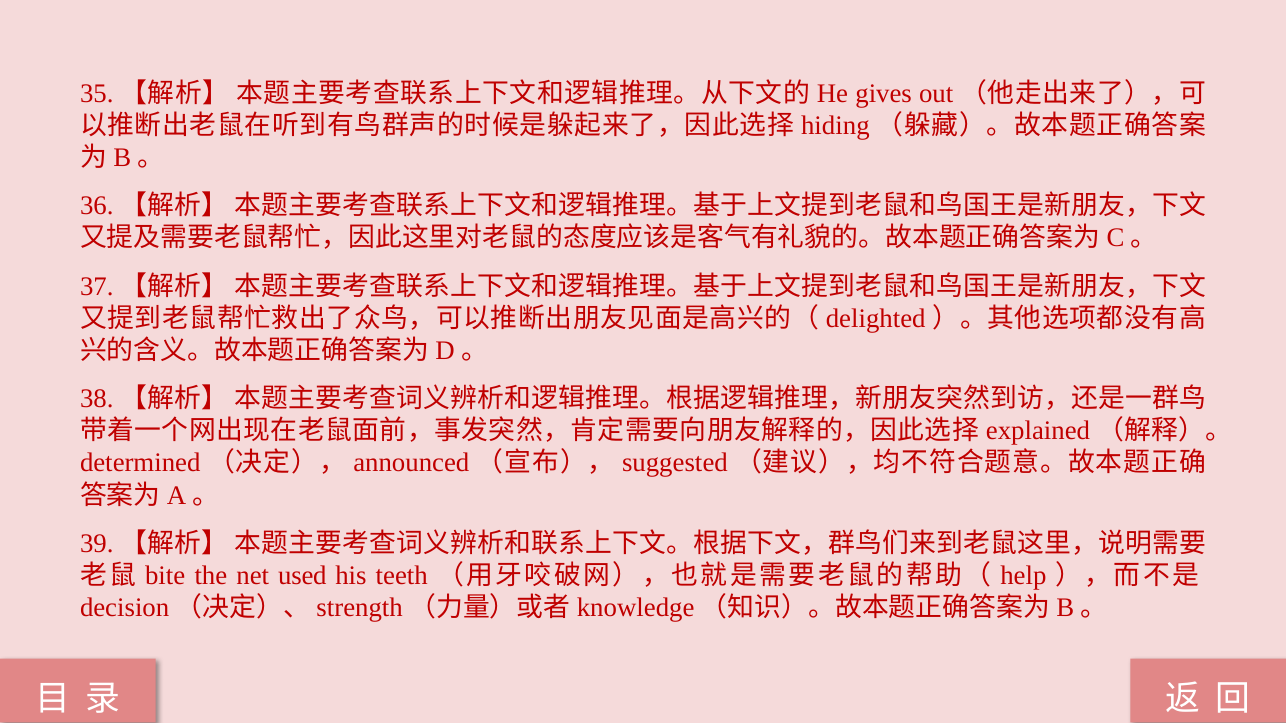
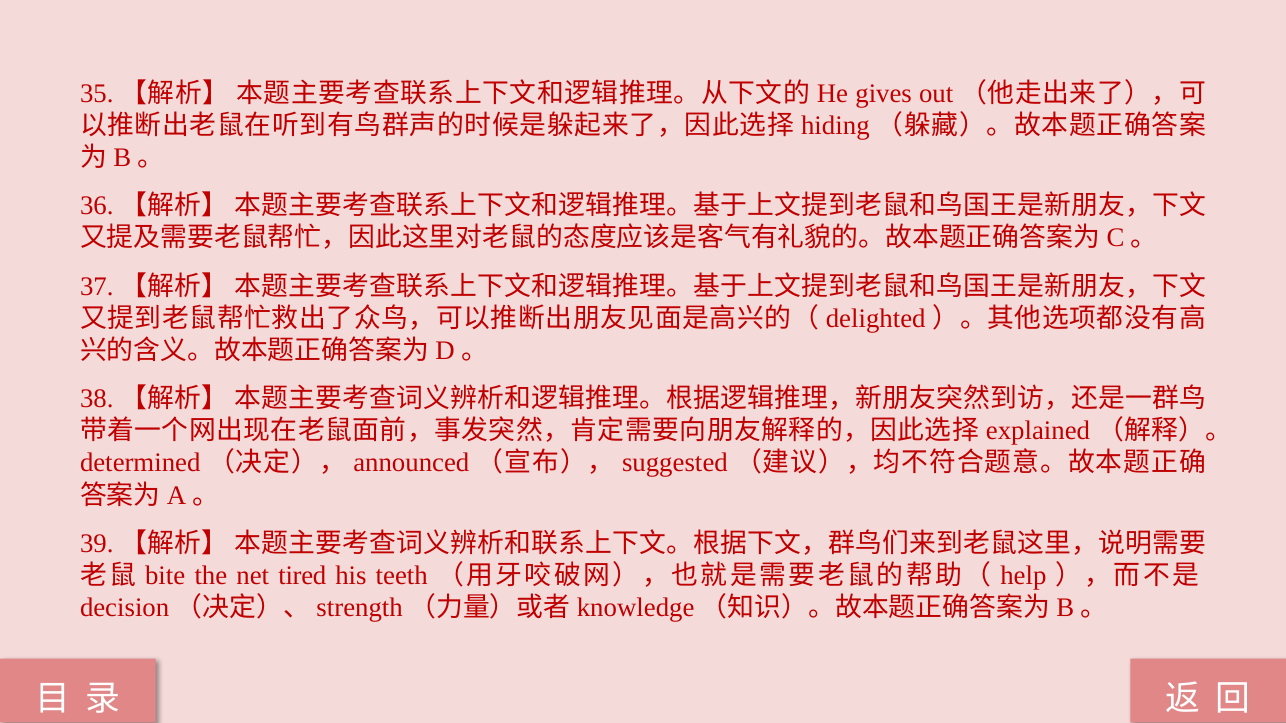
used: used -> tired
